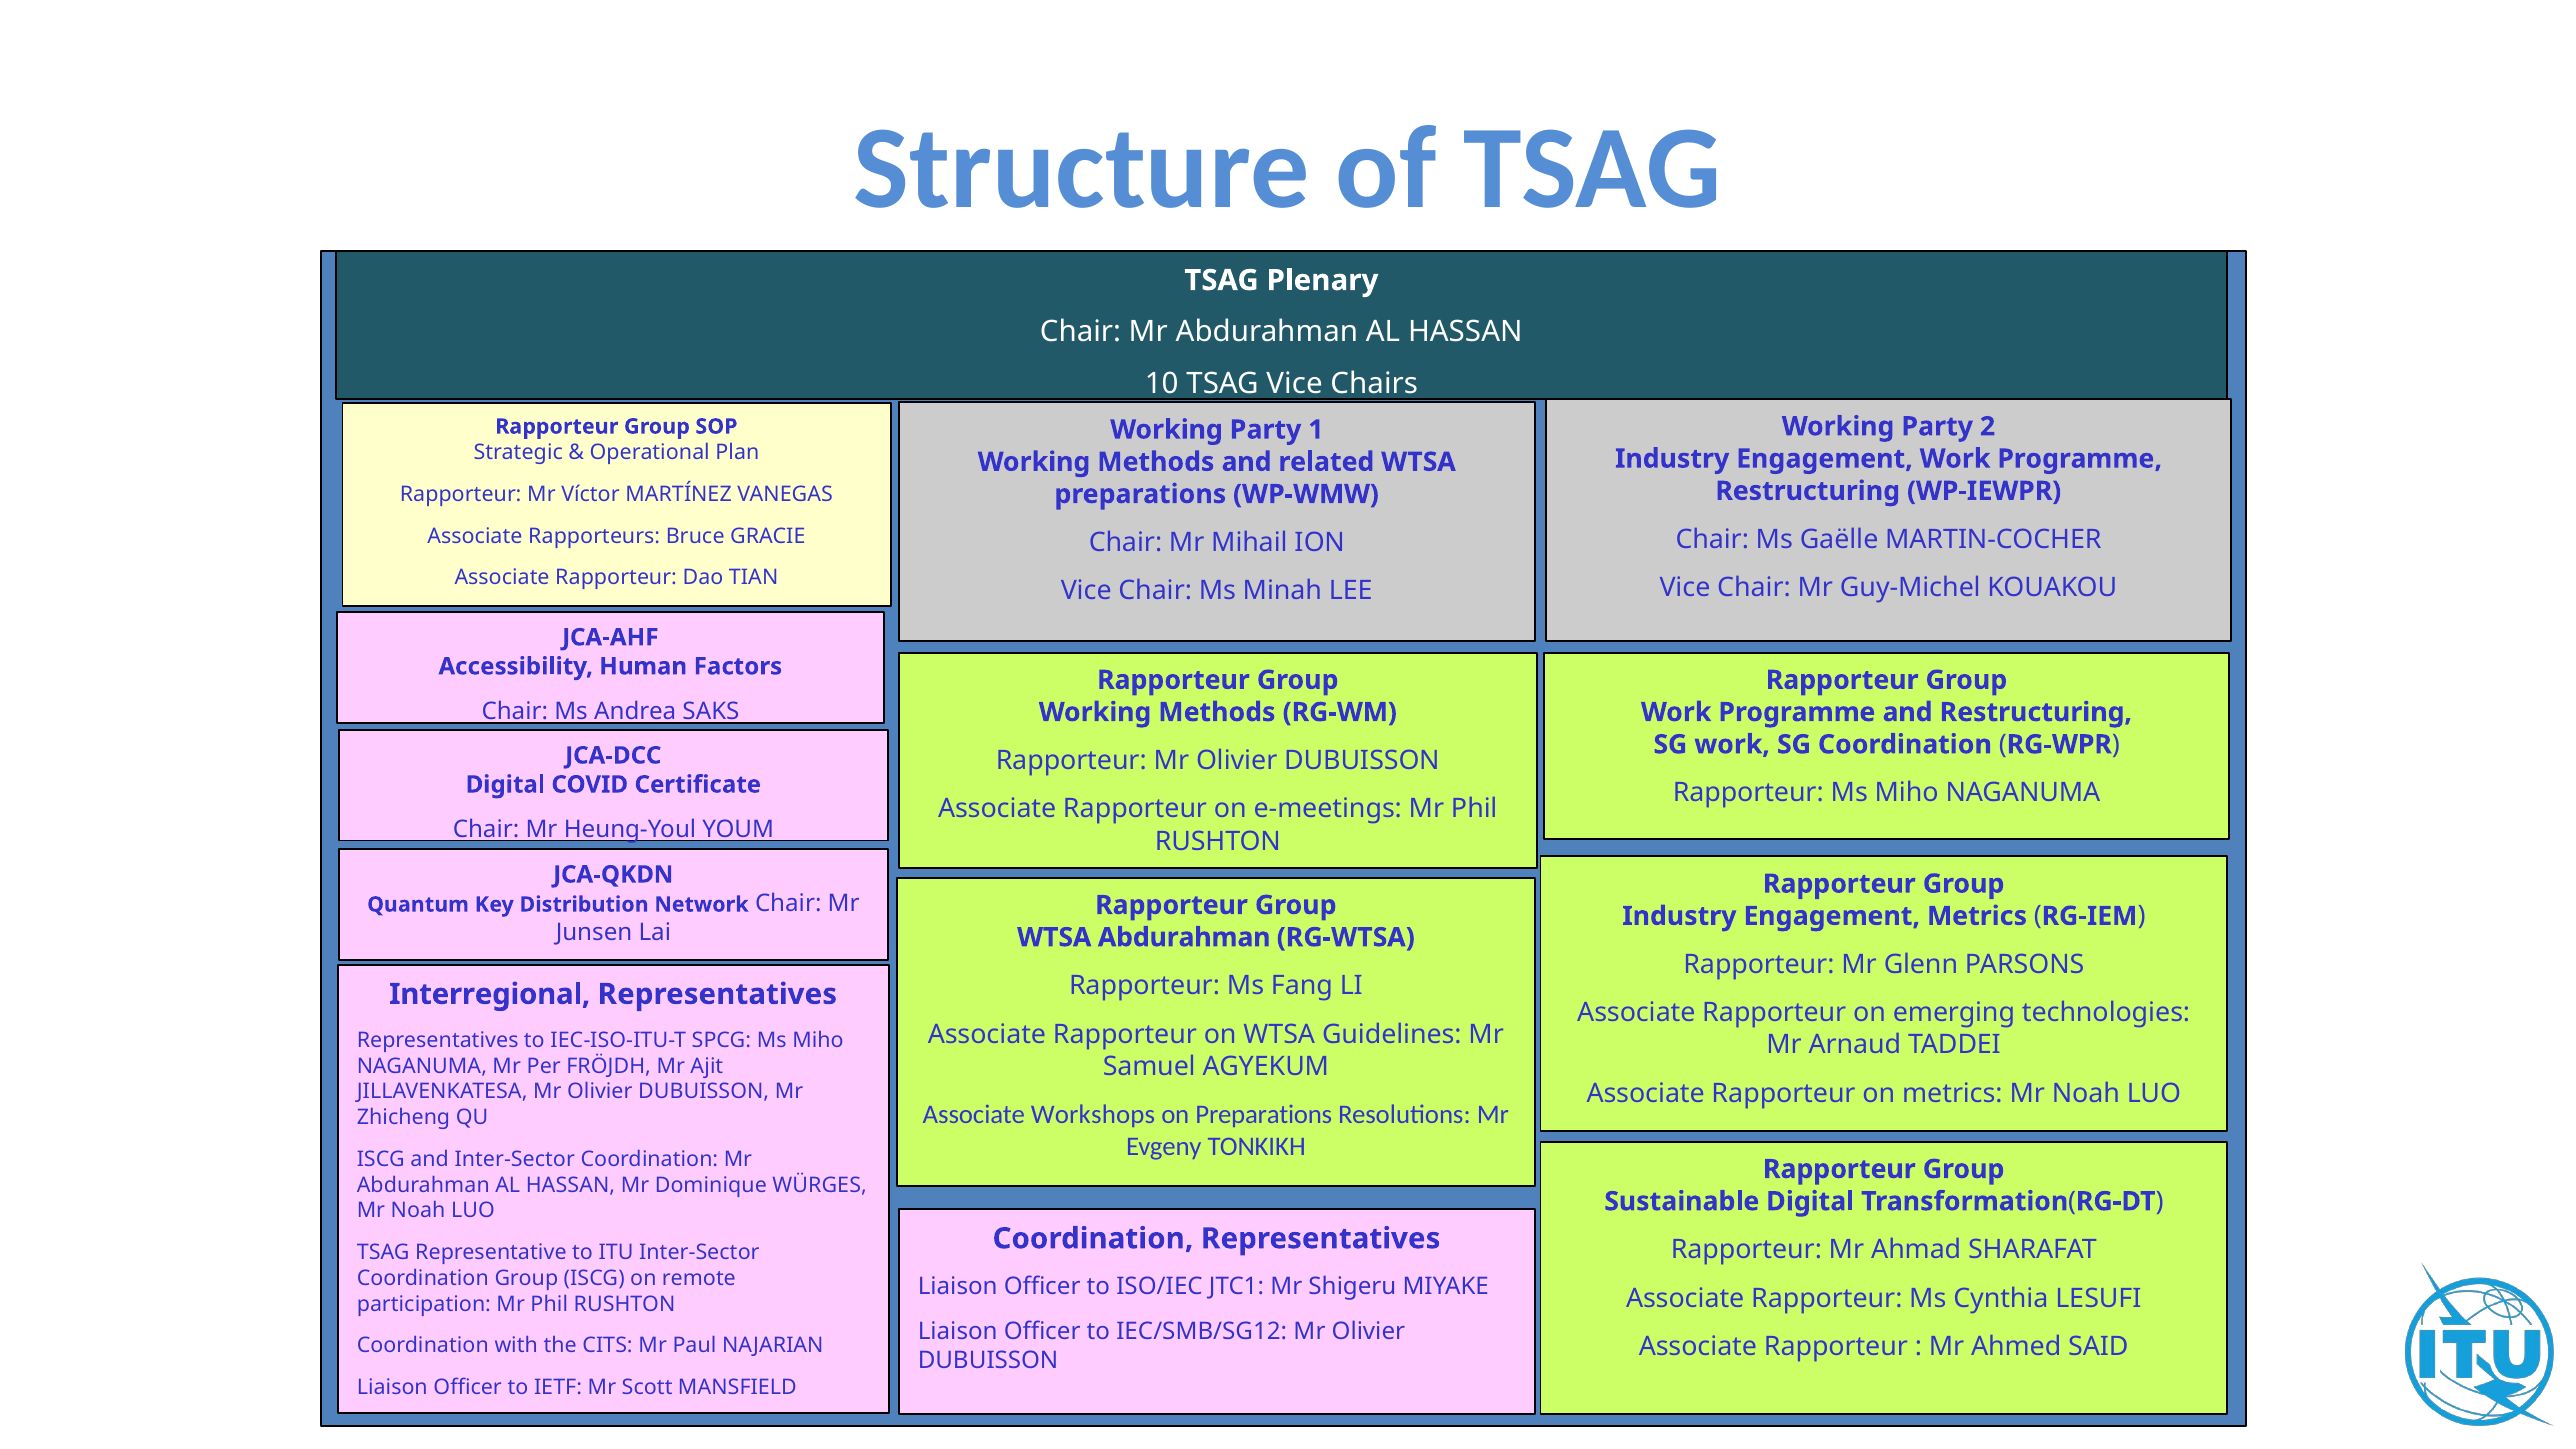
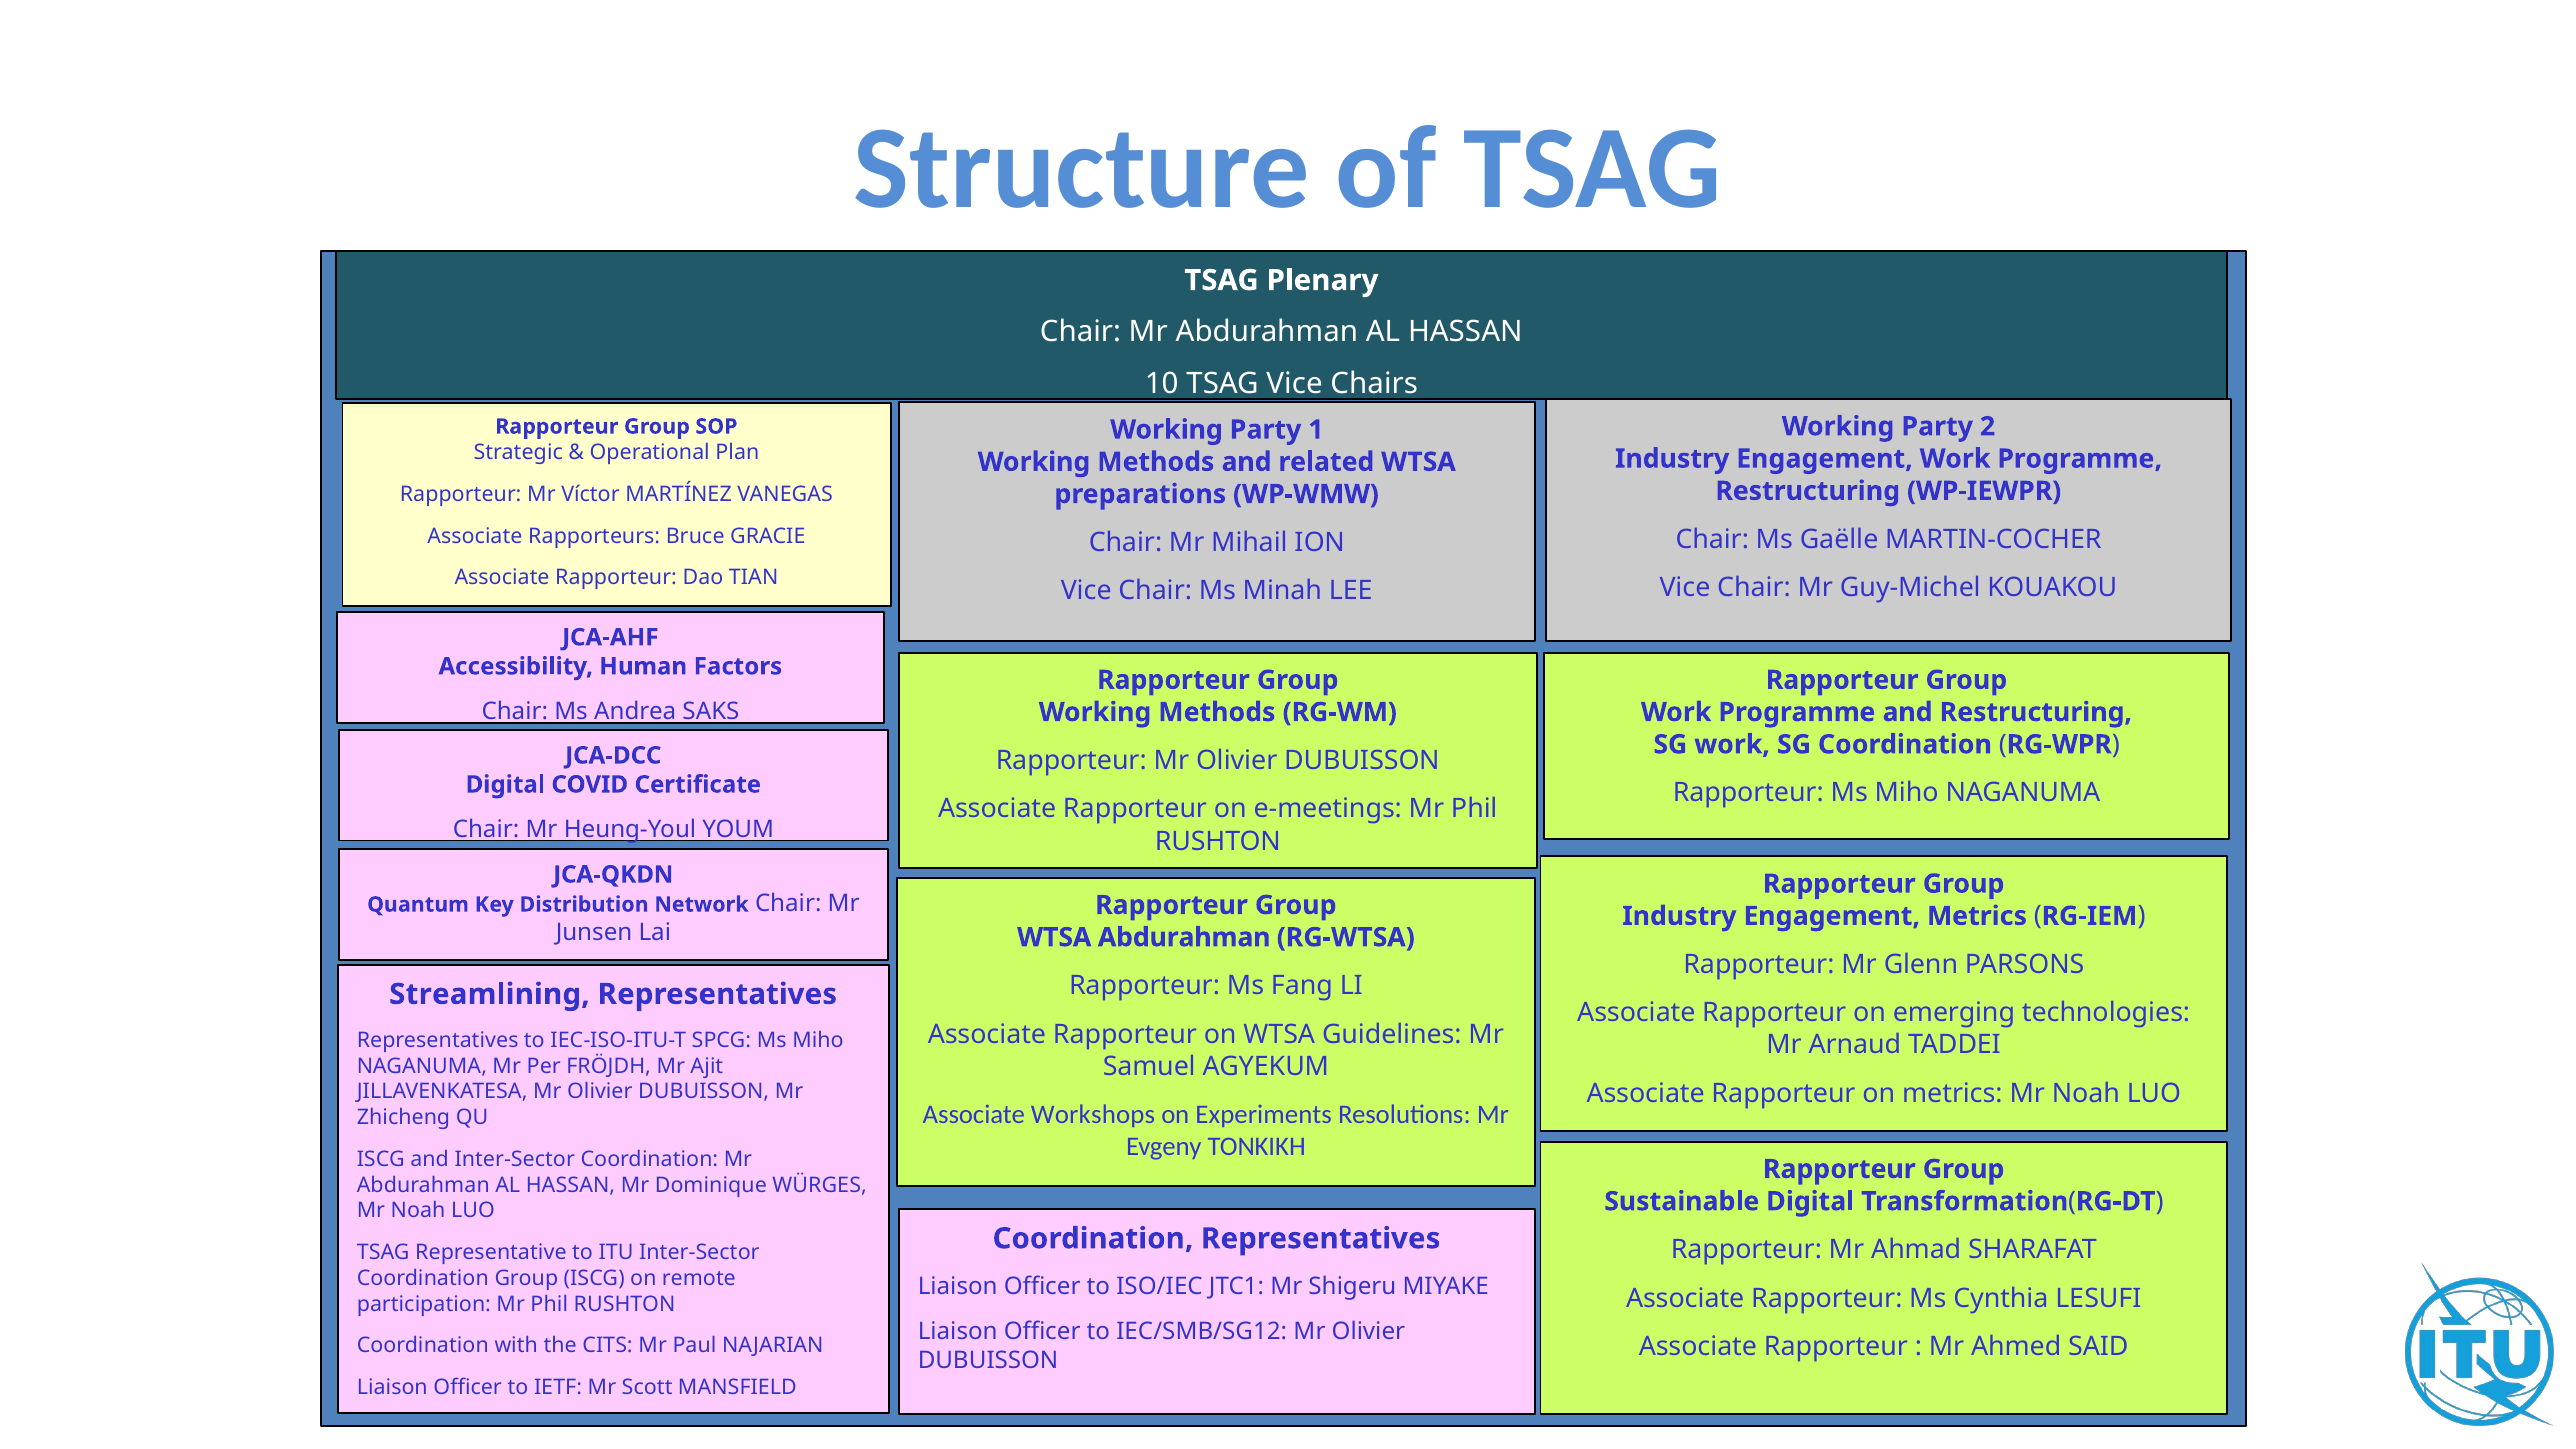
Interregional: Interregional -> Streamlining
on Preparations: Preparations -> Experiments
